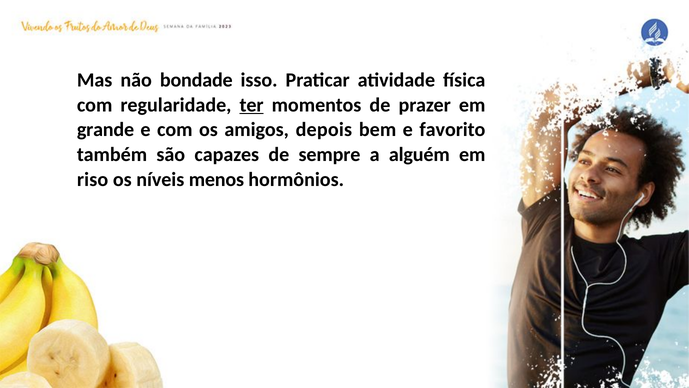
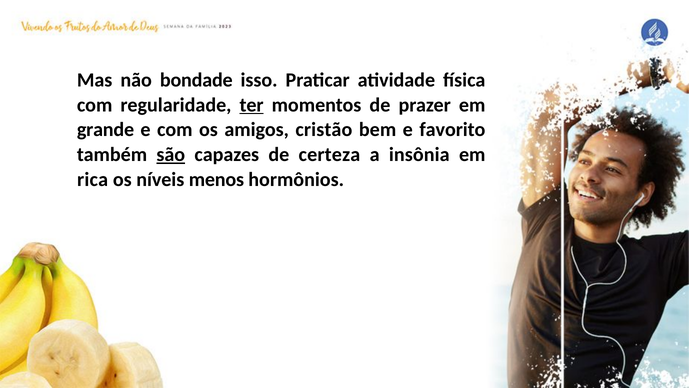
depois: depois -> cristão
são underline: none -> present
sempre: sempre -> certeza
alguém: alguém -> insônia
riso: riso -> rica
